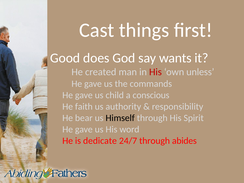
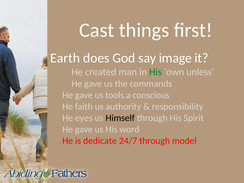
Good: Good -> Earth
wants: wants -> image
His at (155, 72) colour: red -> green
child: child -> tools
bear: bear -> eyes
abides: abides -> model
